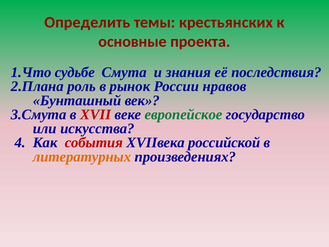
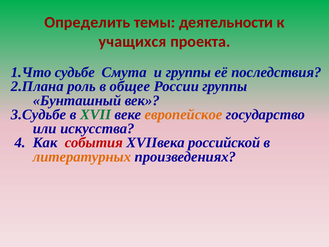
крестьянских: крестьянских -> деятельности
основные: основные -> учащихся
и знания: знания -> группы
рынок: рынок -> общее
России нравов: нравов -> группы
3.Смута: 3.Смута -> 3.Судьбе
XVII colour: red -> green
европейское colour: green -> orange
